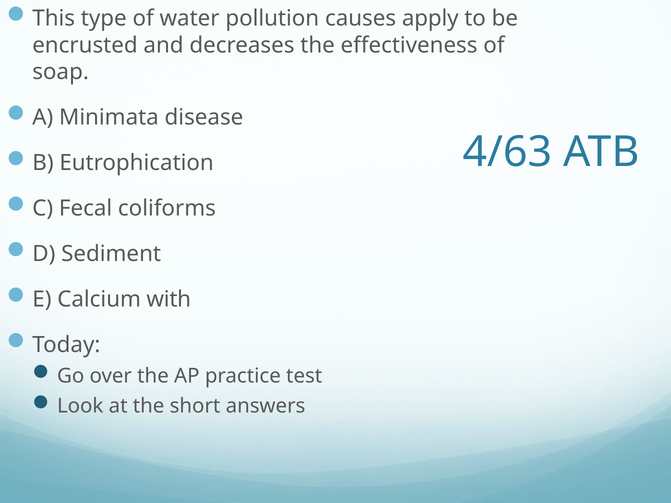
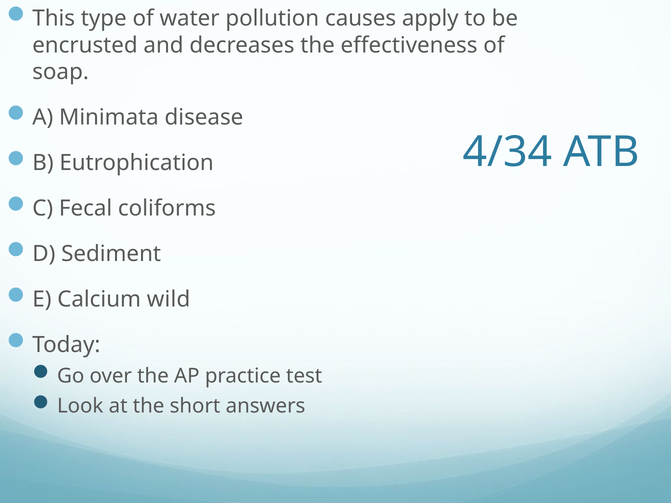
4/63: 4/63 -> 4/34
with: with -> wild
